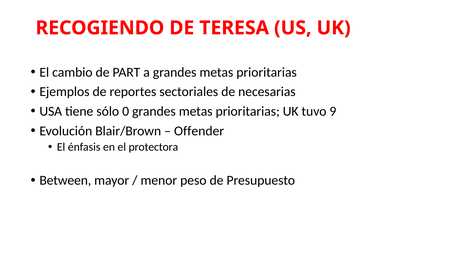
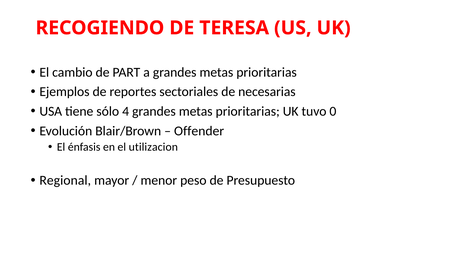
0: 0 -> 4
9: 9 -> 0
protectora: protectora -> utilizacion
Between: Between -> Regional
